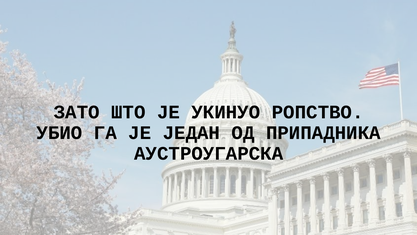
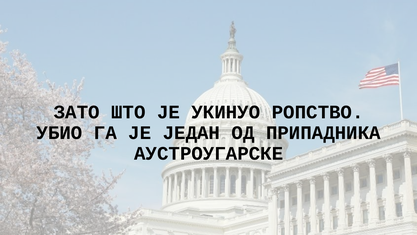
АУСТРОУГАРСКА: АУСТРОУГАРСКА -> АУСТРОУГАРСКЕ
